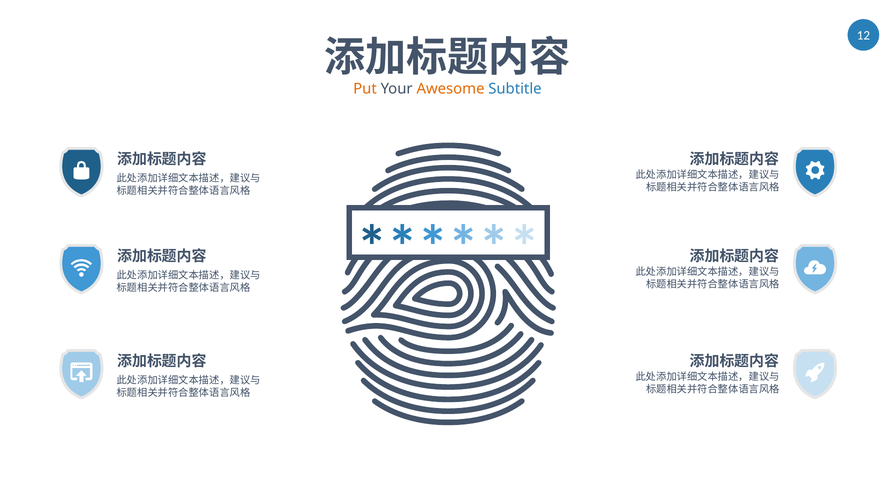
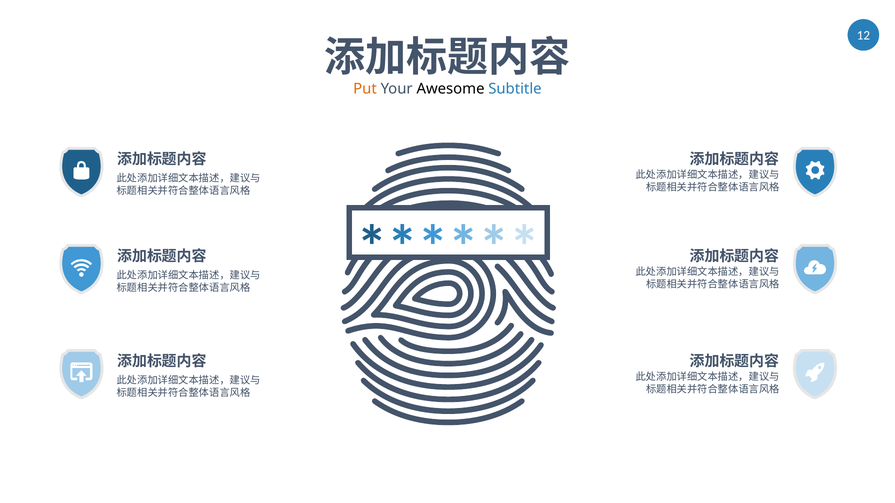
Awesome colour: orange -> black
